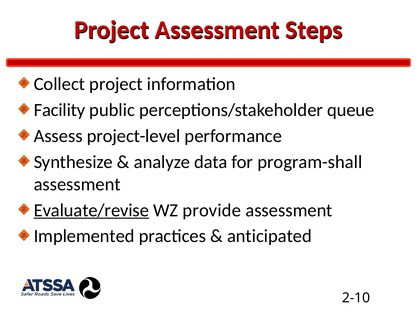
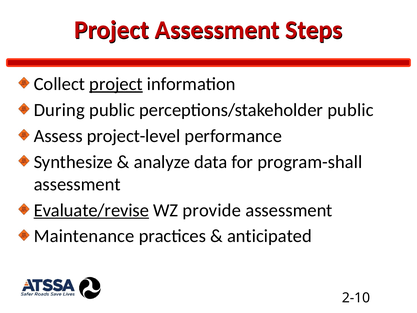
project at (116, 84) underline: none -> present
Facility: Facility -> During
perceptions/stakeholder queue: queue -> public
Implemented: Implemented -> Maintenance
